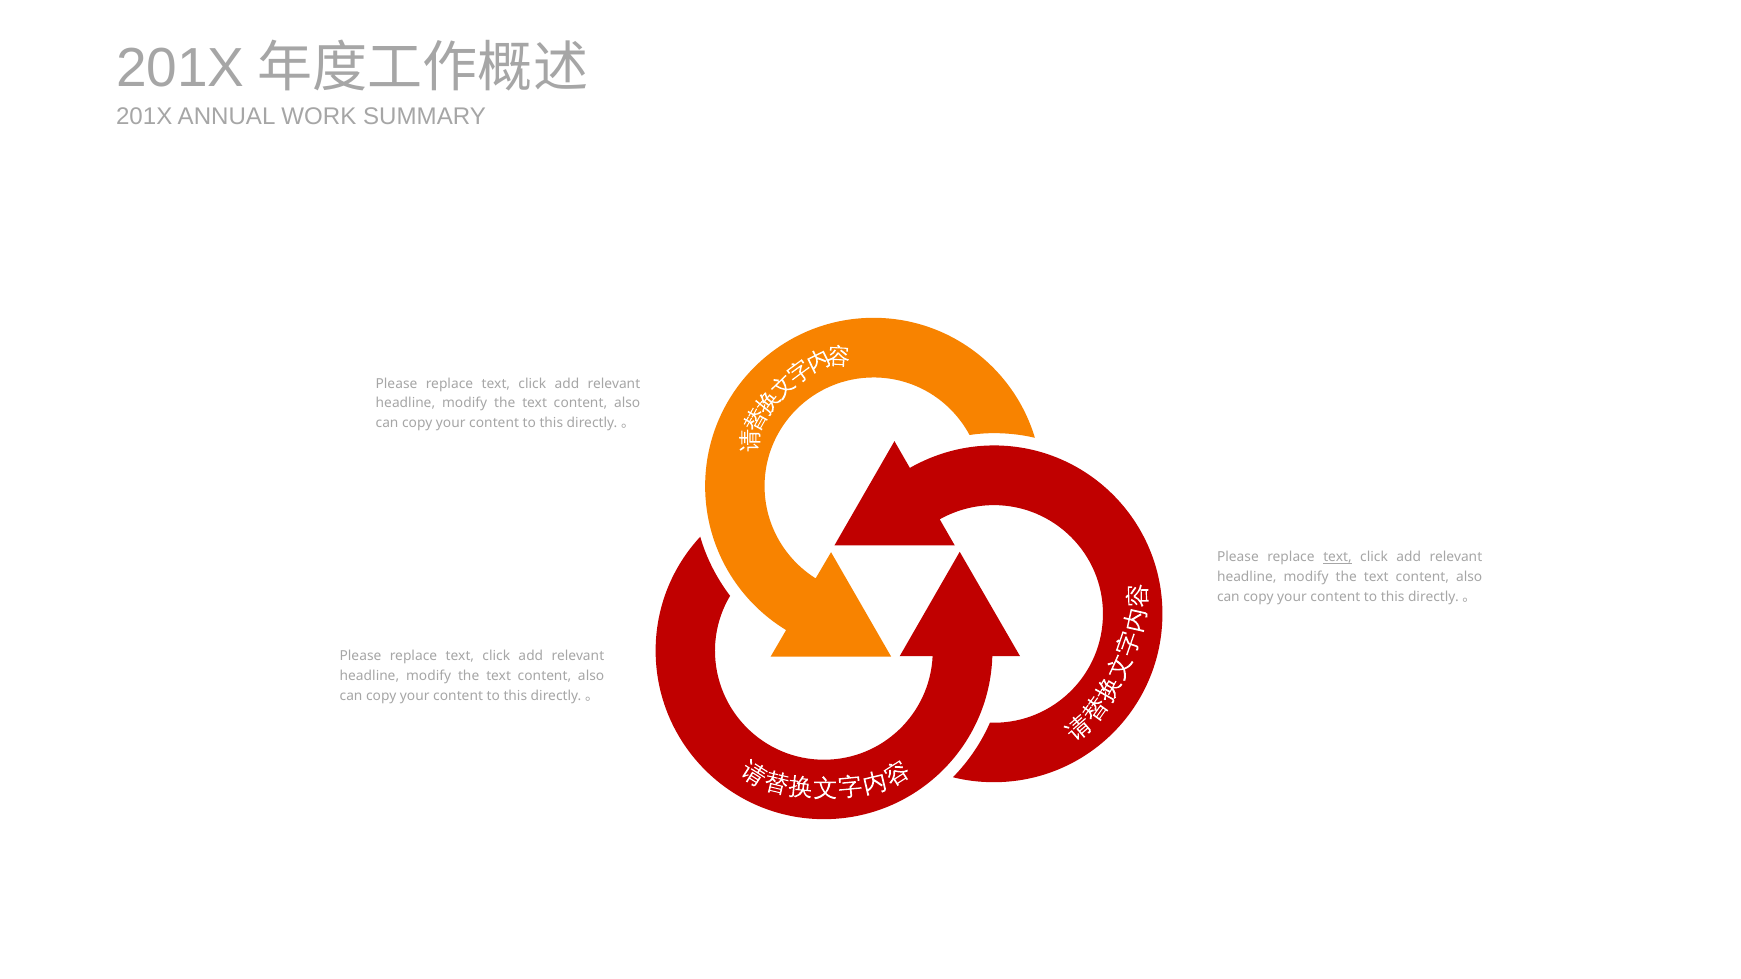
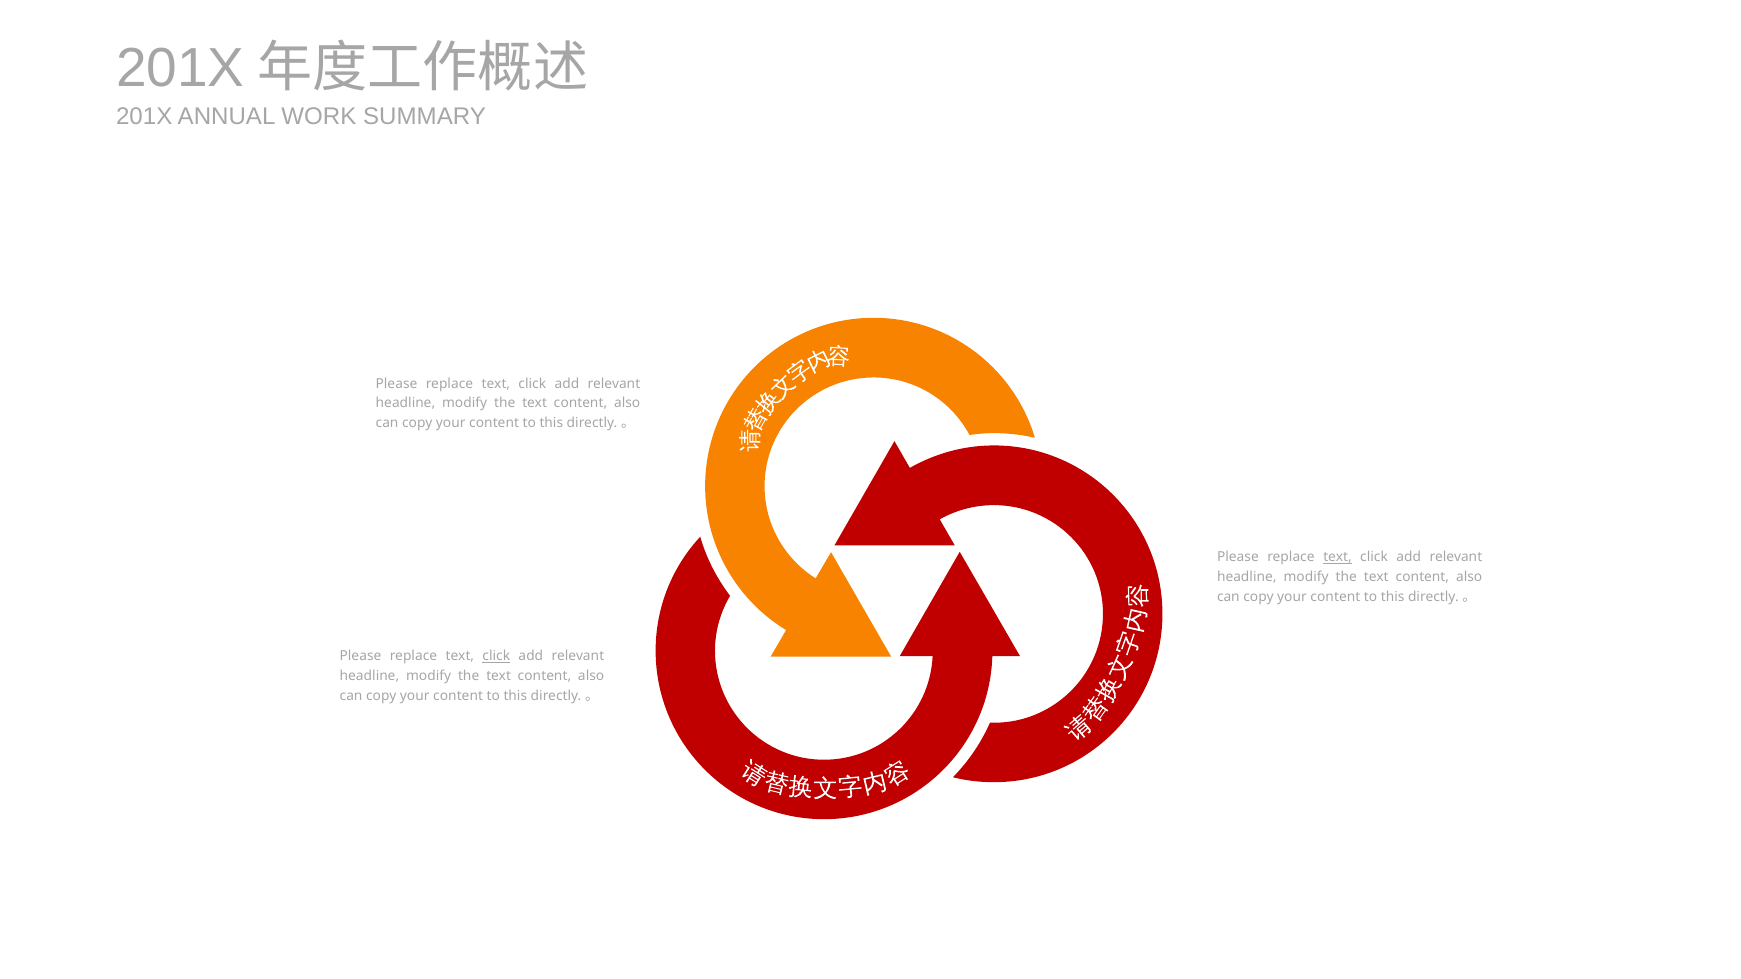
click at (496, 656) underline: none -> present
